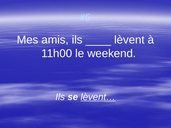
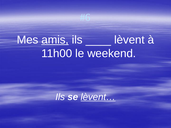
amis underline: none -> present
